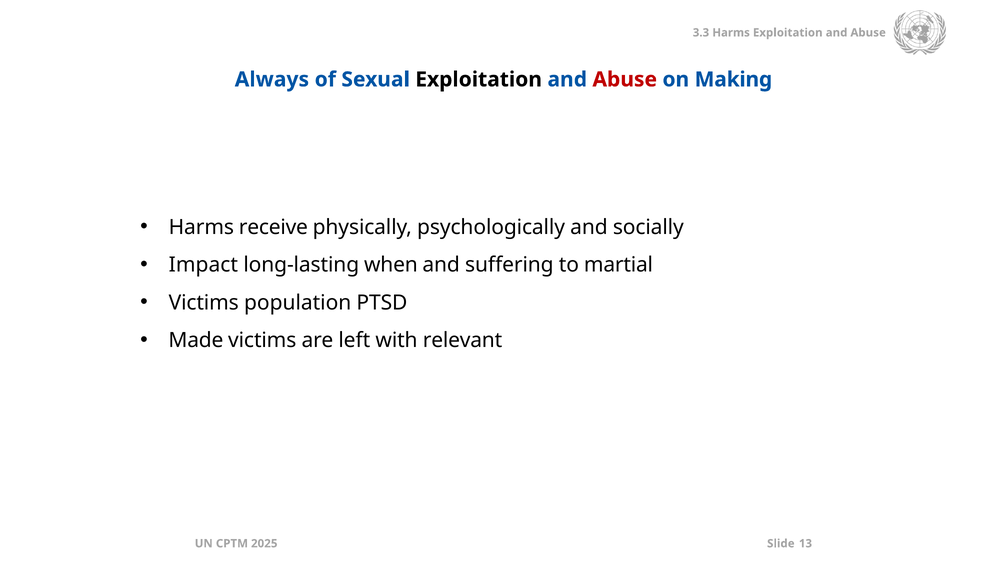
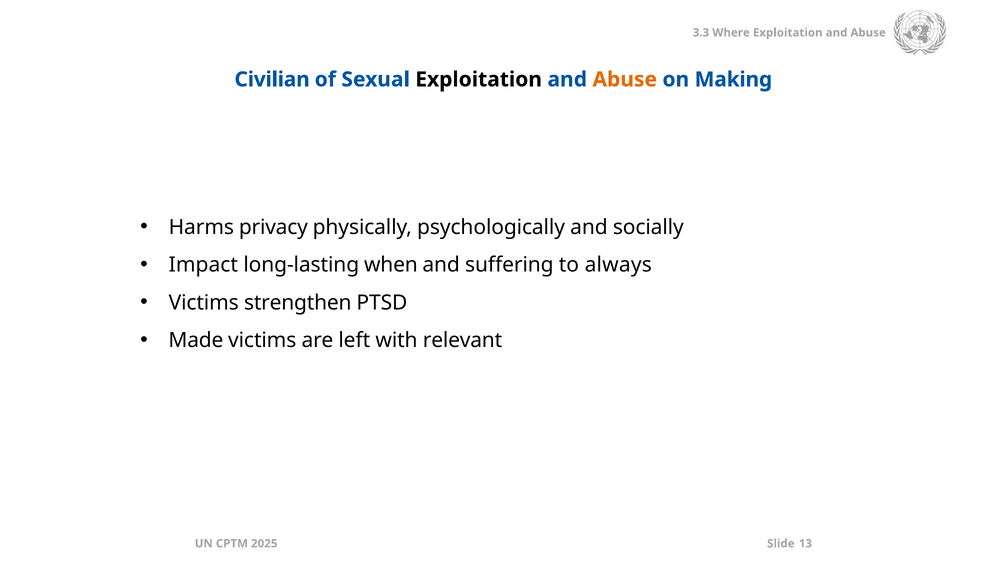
Harms at (731, 33): Harms -> Where
Always: Always -> Civilian
Abuse at (625, 80) colour: red -> orange
receive: receive -> privacy
martial: martial -> always
population: population -> strengthen
